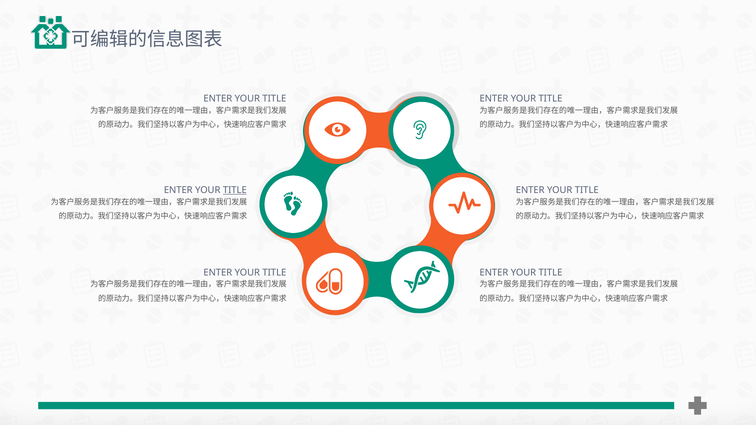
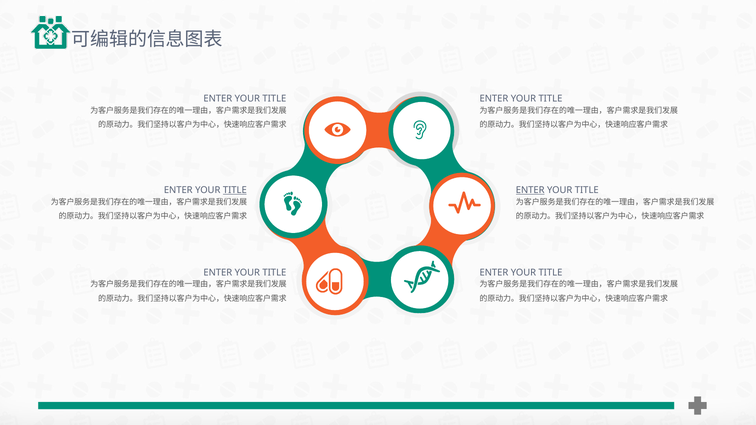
ENTER at (530, 190) underline: none -> present
